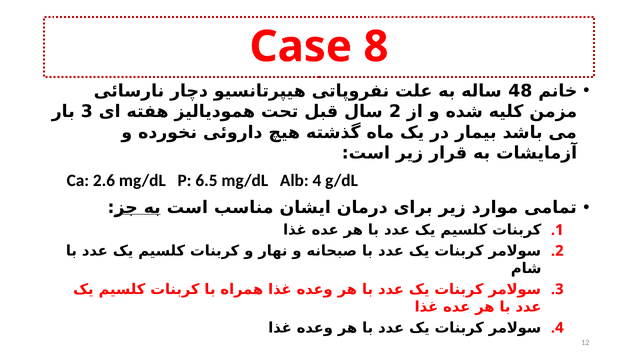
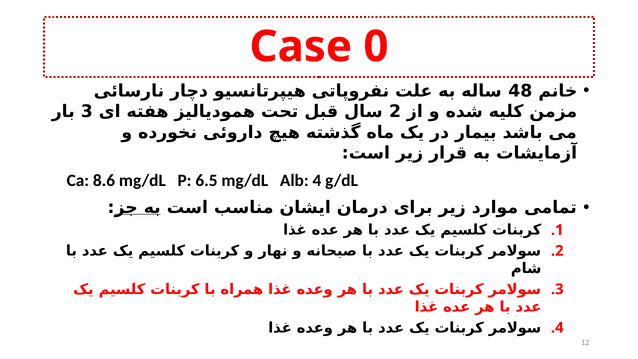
8: 8 -> 0
2.6: 2.6 -> 8.6
